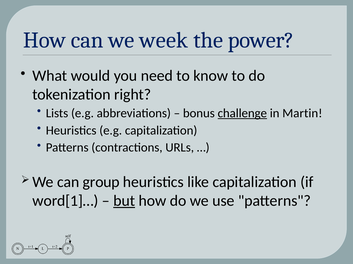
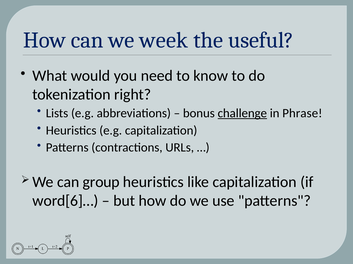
power: power -> useful
Martin: Martin -> Phrase
word[1]…: word[1]… -> word[6]…
but underline: present -> none
